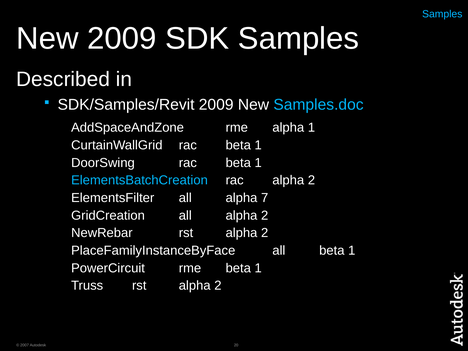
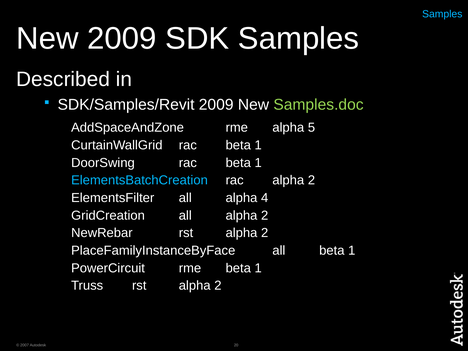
Samples.doc colour: light blue -> light green
alpha 1: 1 -> 5
7: 7 -> 4
